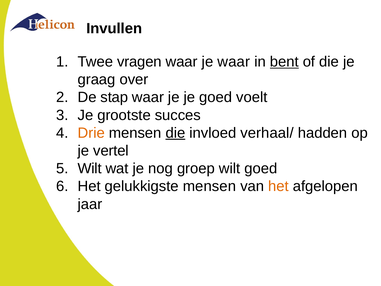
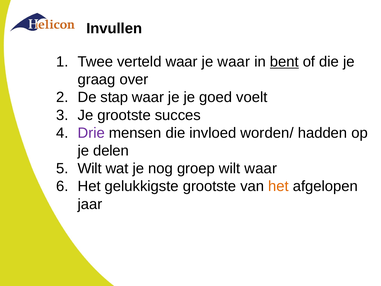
vragen: vragen -> verteld
Drie colour: orange -> purple
die at (175, 133) underline: present -> none
verhaal/: verhaal/ -> worden/
vertel: vertel -> delen
wilt goed: goed -> waar
gelukkigste mensen: mensen -> grootste
